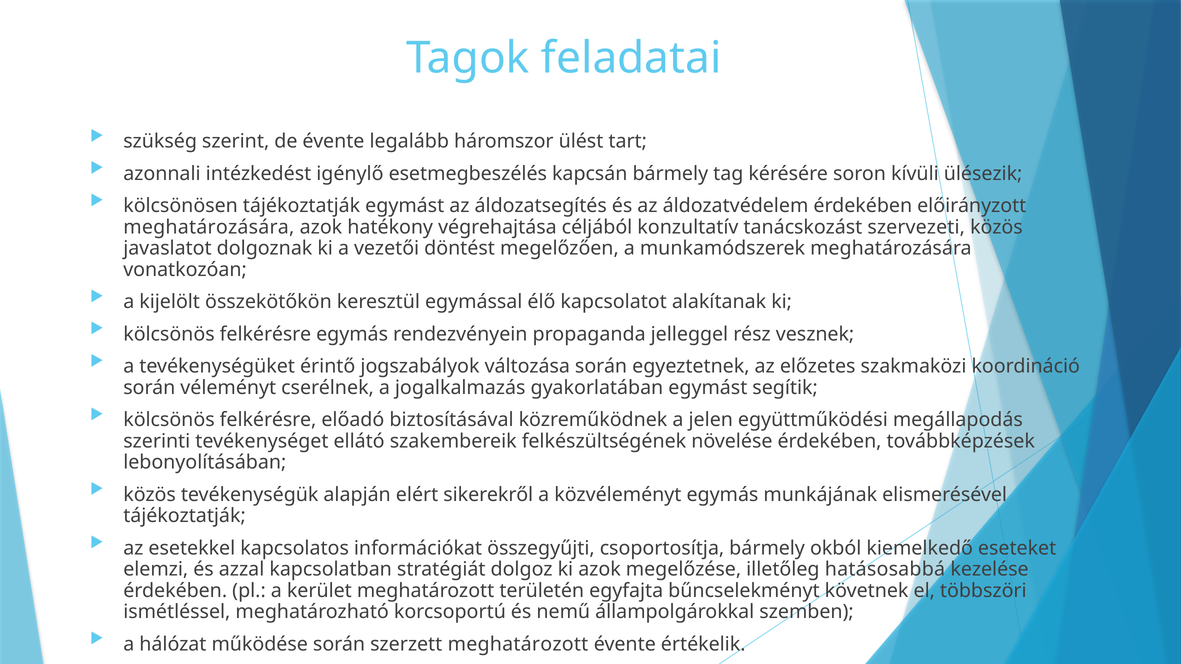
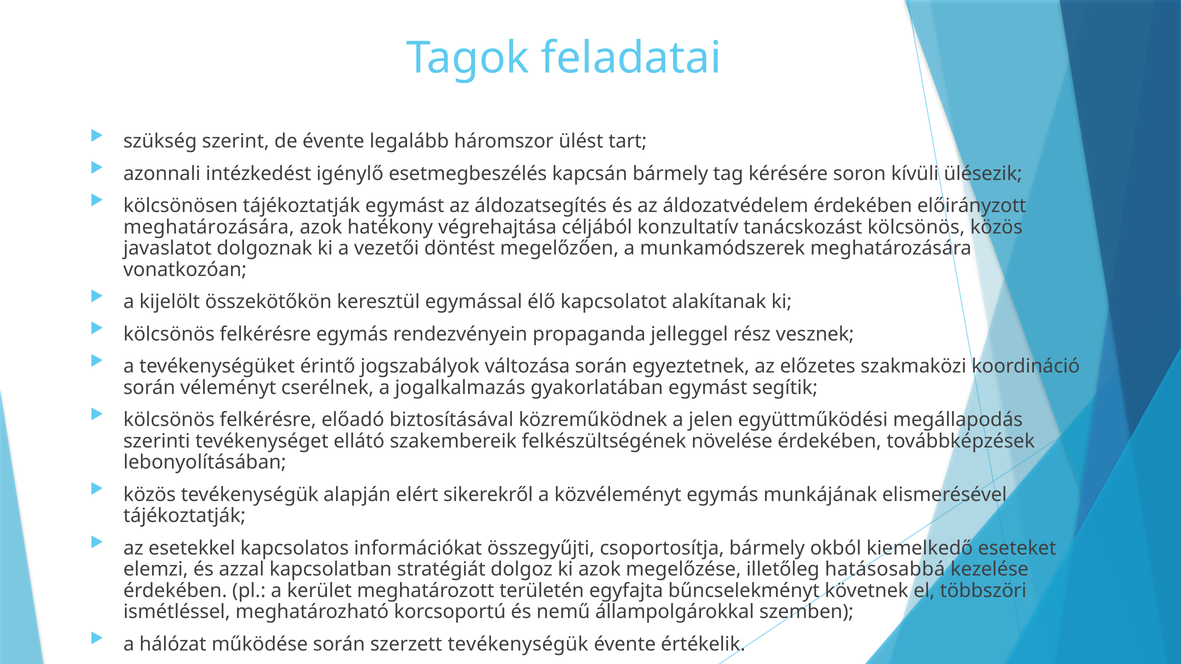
tanácskozást szervezeti: szervezeti -> kölcsönös
szerzett meghatározott: meghatározott -> tevékenységük
